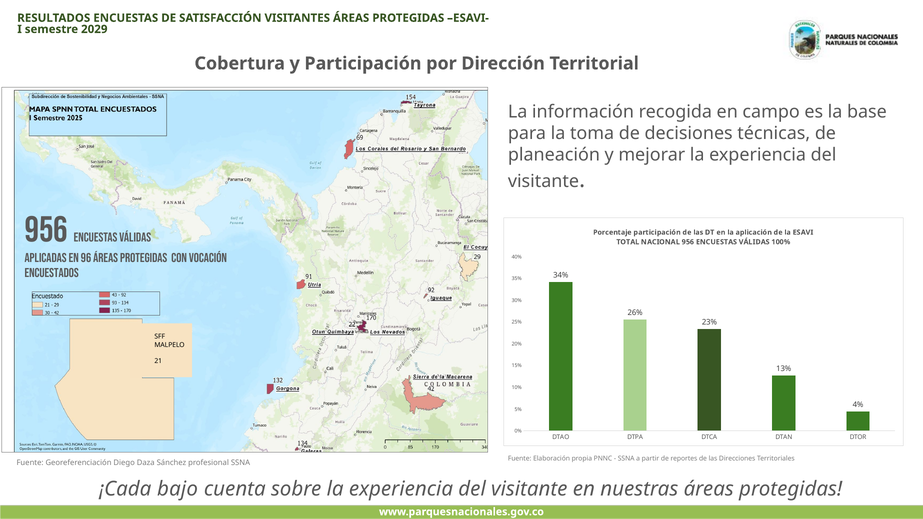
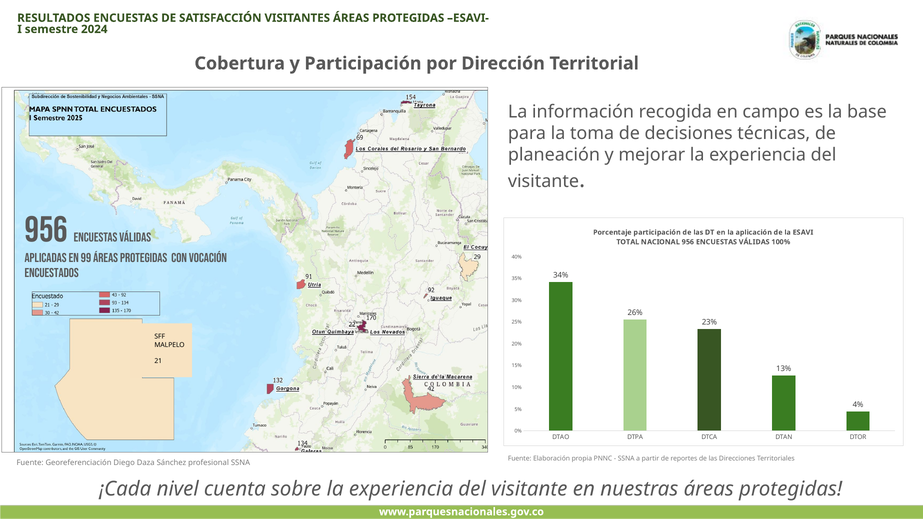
2029: 2029 -> 2024
96: 96 -> 99
bajo: bajo -> nivel
